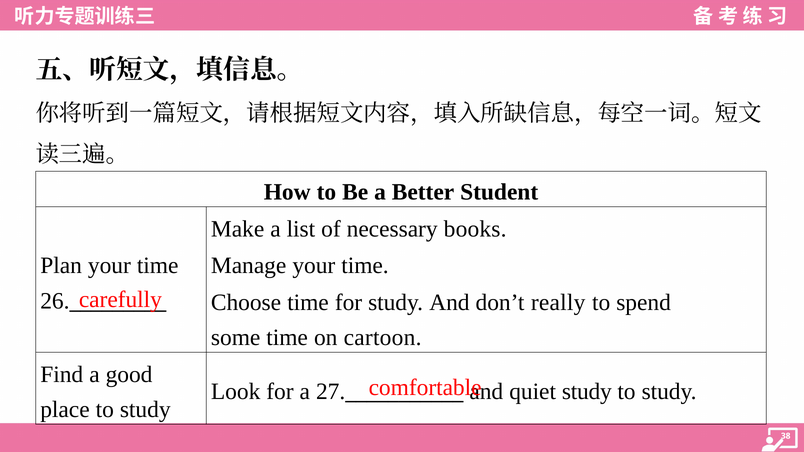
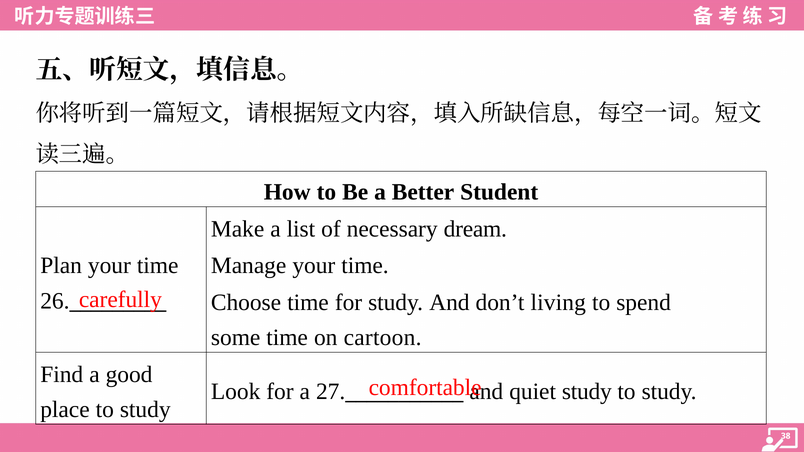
books: books -> dream
really: really -> living
